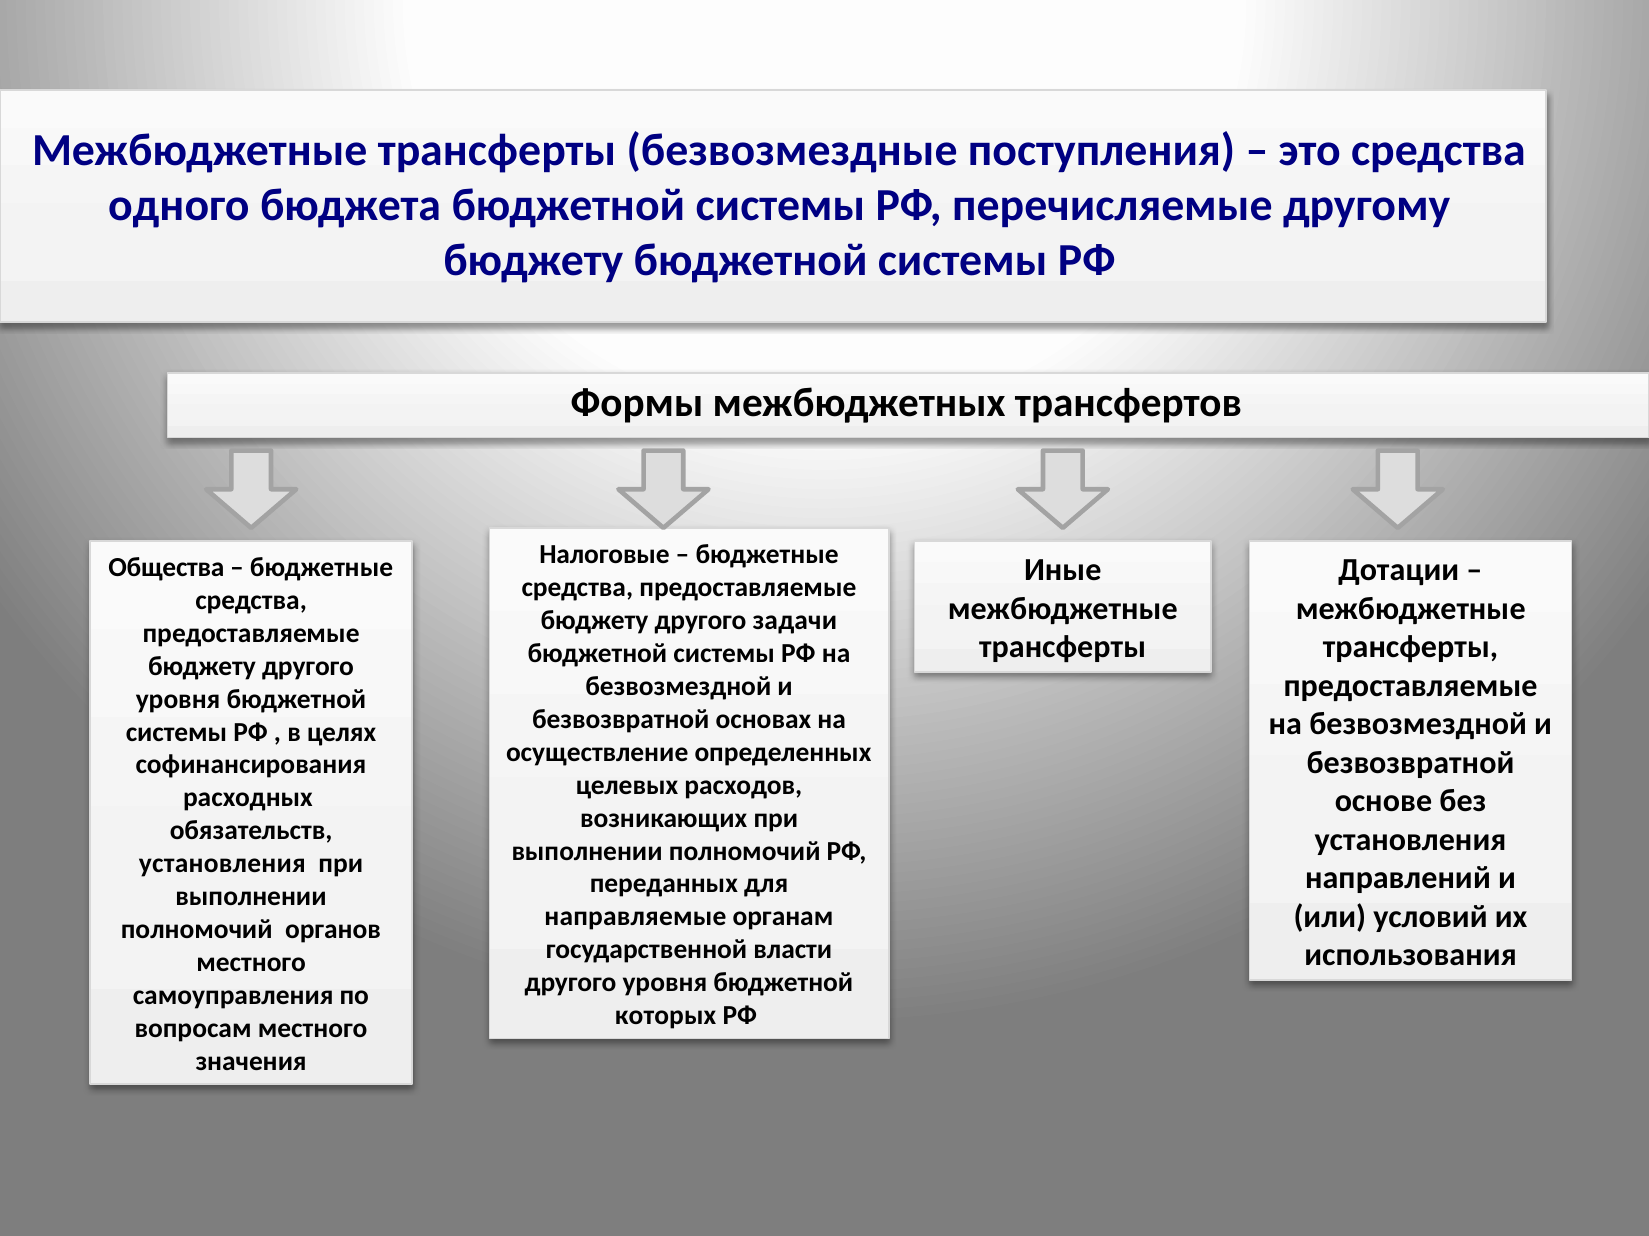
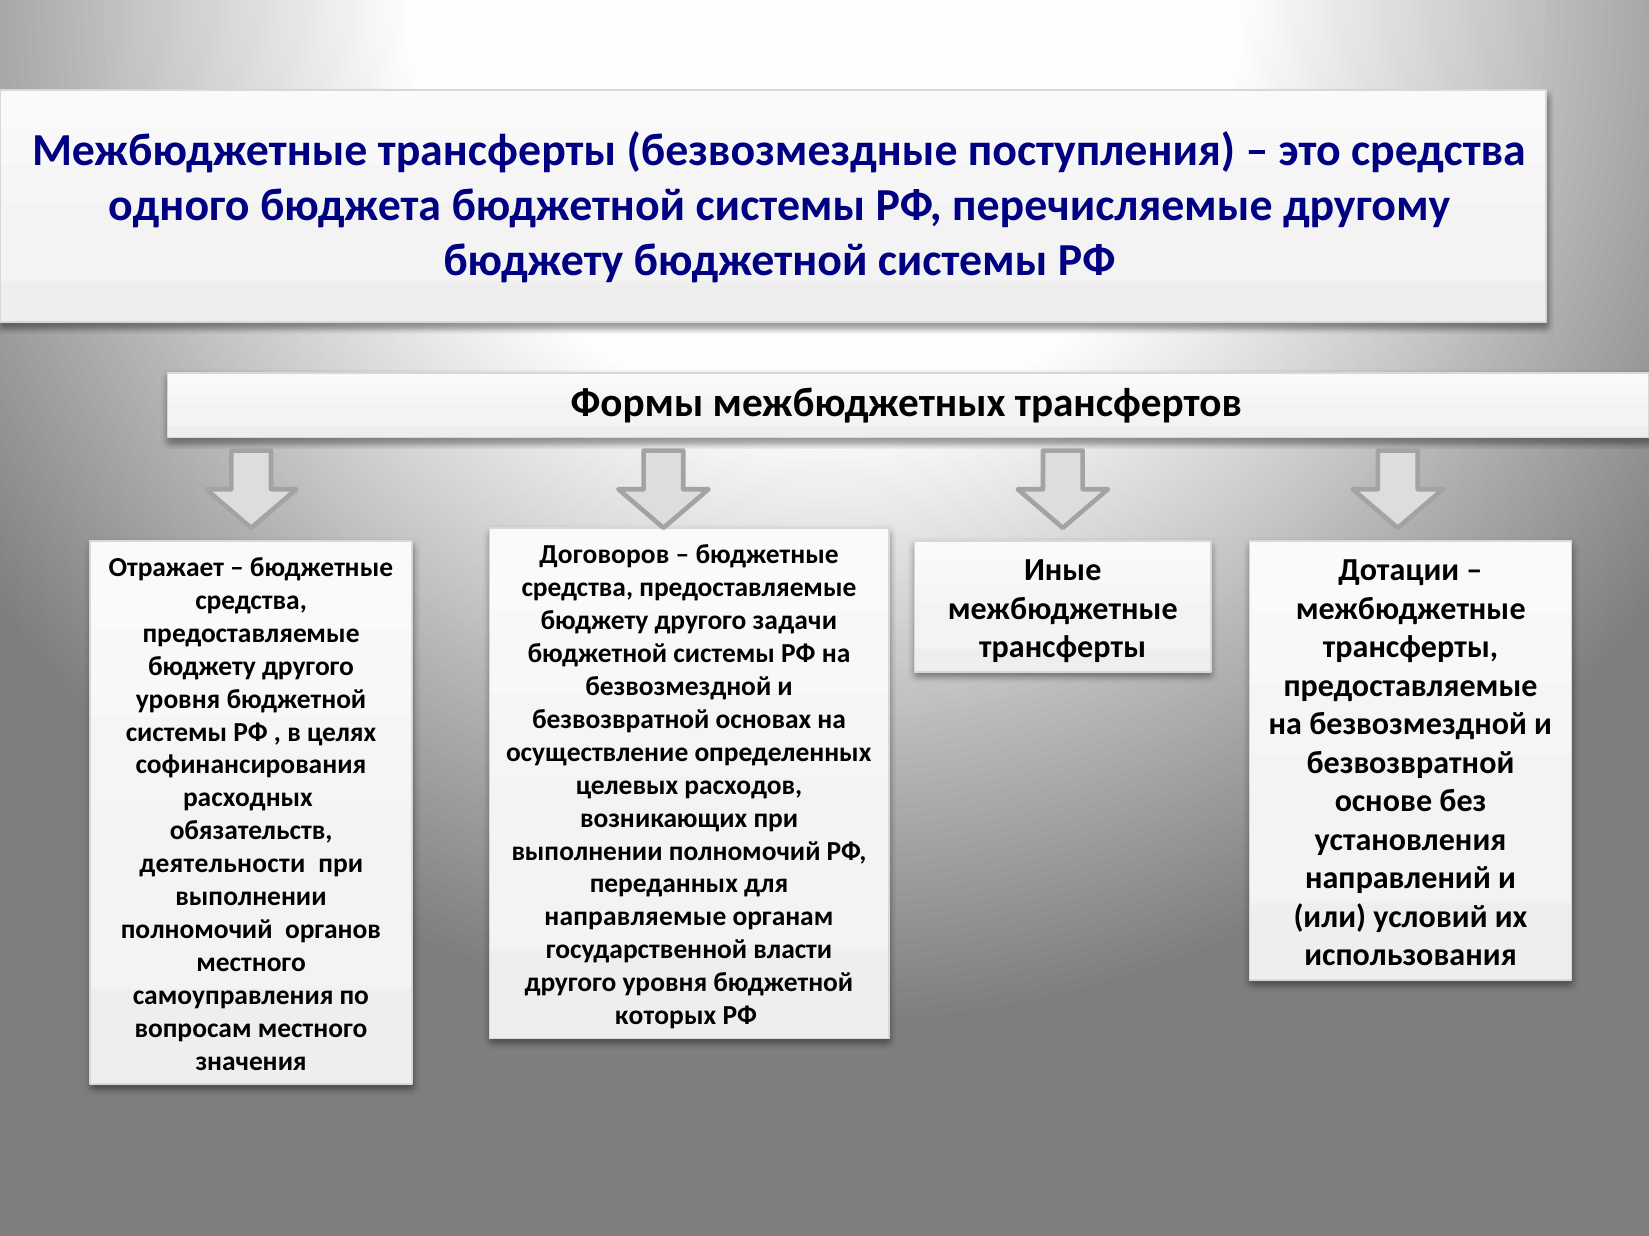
Налоговые: Налоговые -> Договоров
Общества: Общества -> Отражает
установления at (222, 864): установления -> деятельности
